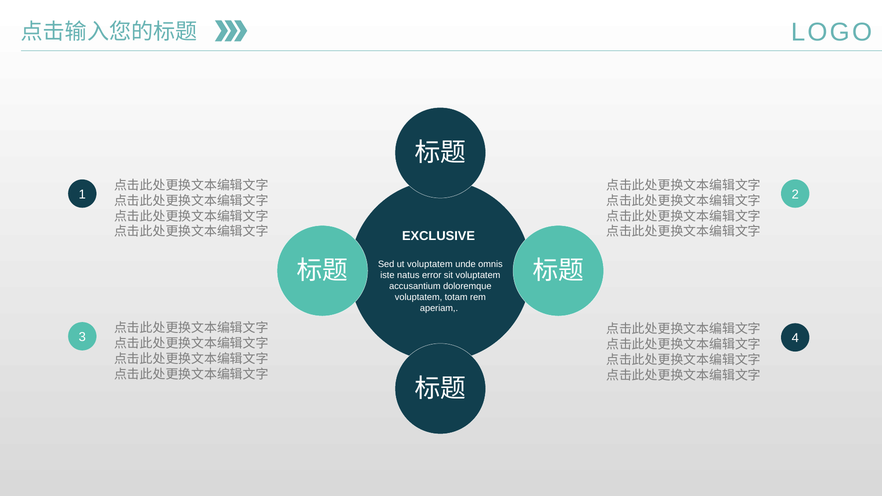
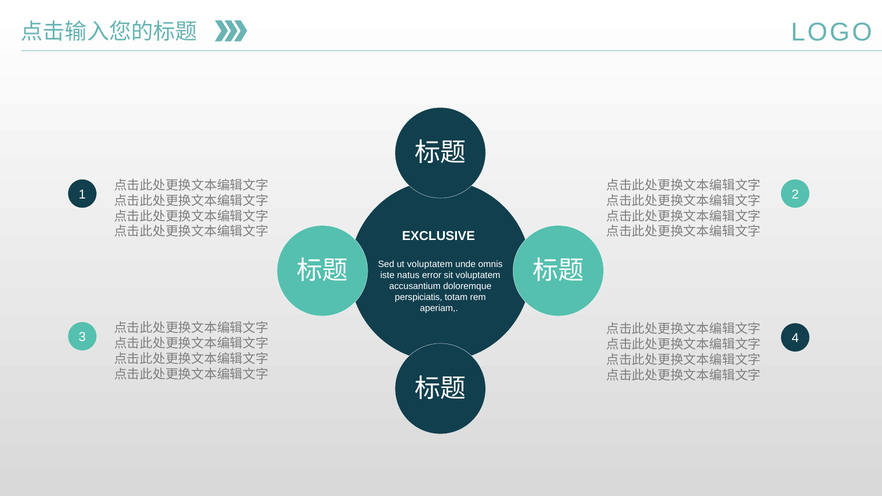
voluptatem at (419, 297): voluptatem -> perspiciatis
